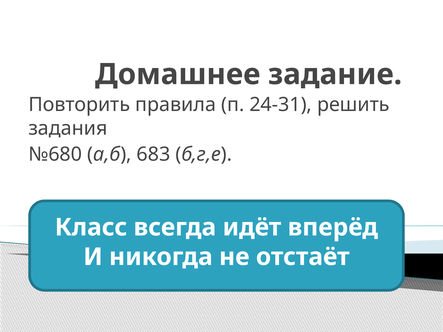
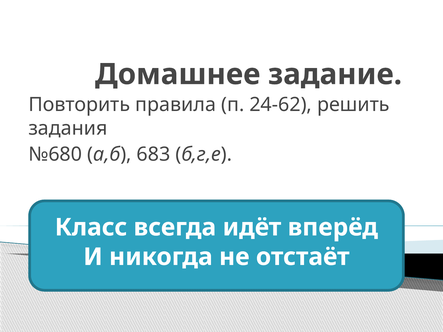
24-31: 24-31 -> 24-62
